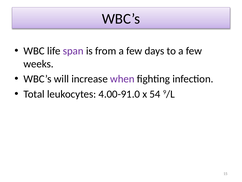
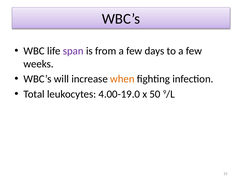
when colour: purple -> orange
4.00-91.0: 4.00-91.0 -> 4.00-19.0
54: 54 -> 50
